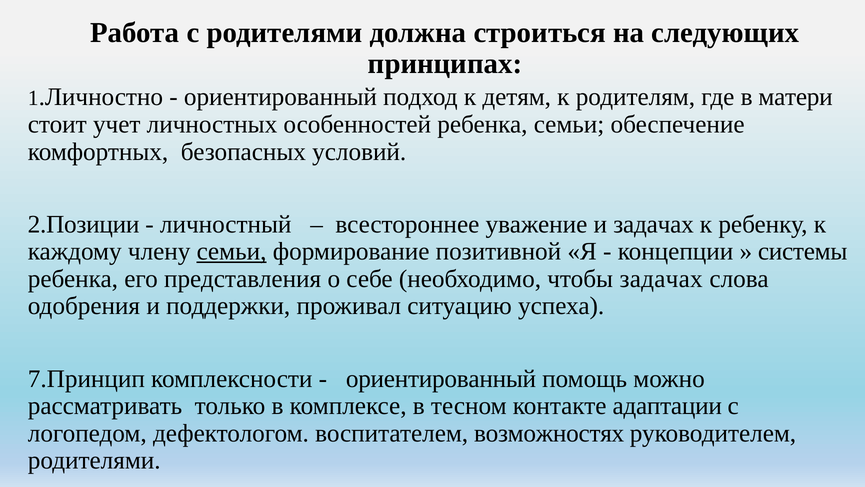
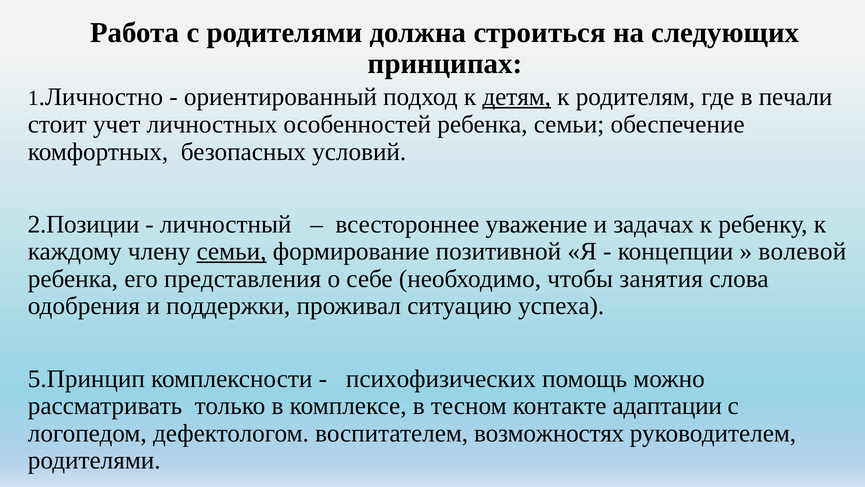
детям underline: none -> present
матери: матери -> печали
системы: системы -> волевой
чтобы задачах: задачах -> занятия
7.Принцип: 7.Принцип -> 5.Принцип
ориентированный at (441, 378): ориентированный -> психофизических
